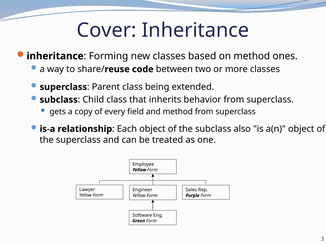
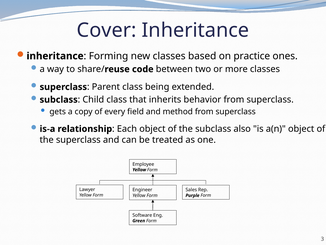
on method: method -> practice
